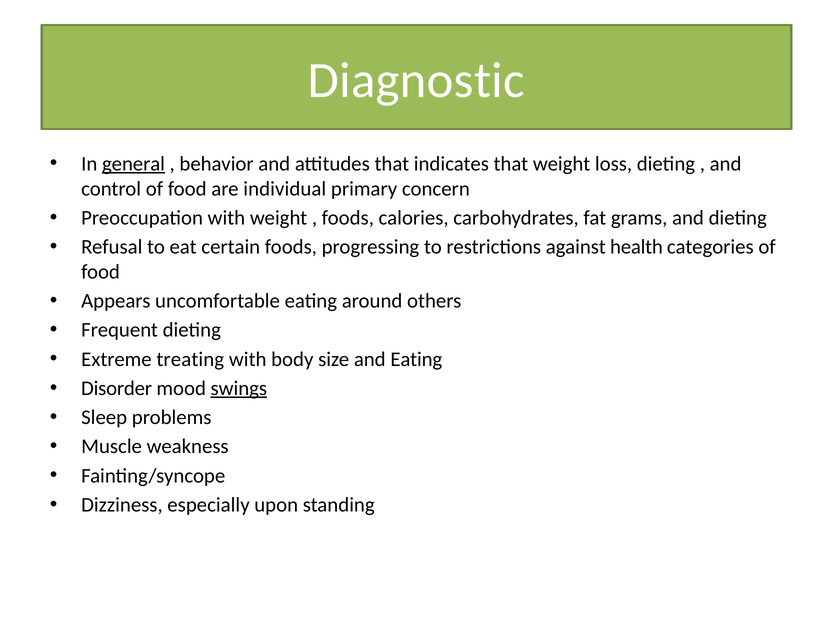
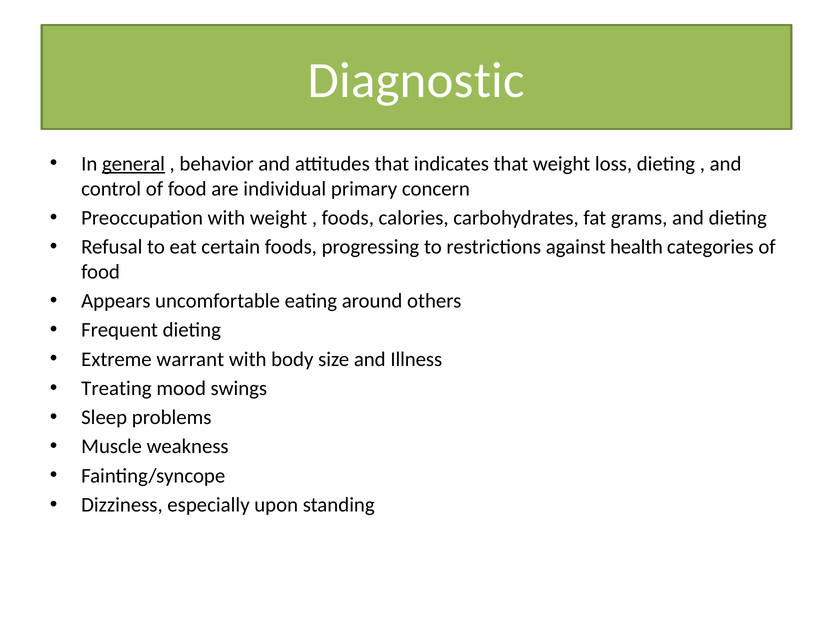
treating: treating -> warrant
and Eating: Eating -> Illness
Disorder: Disorder -> Treating
swings underline: present -> none
